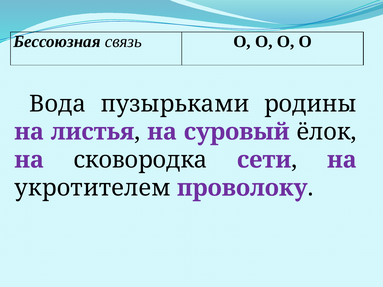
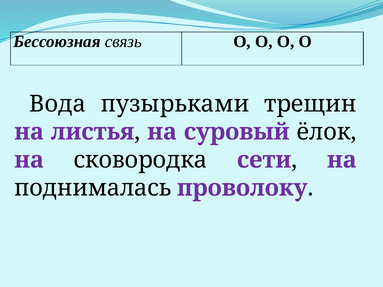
родины: родины -> трещин
укротителем: укротителем -> поднималась
